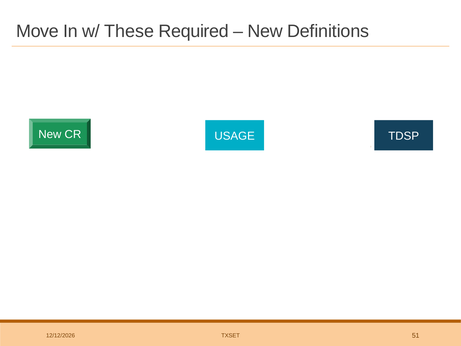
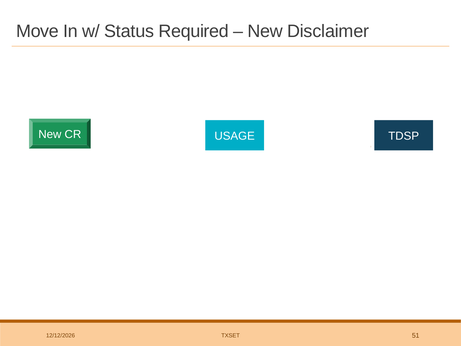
These: These -> Status
Definitions: Definitions -> Disclaimer
